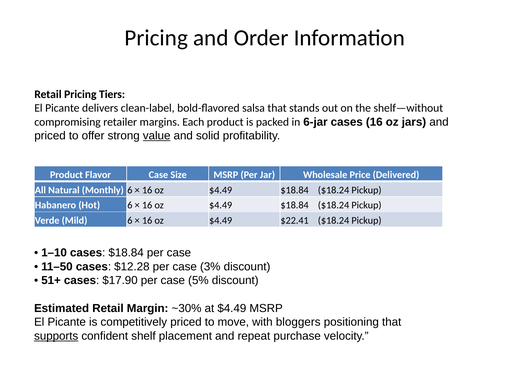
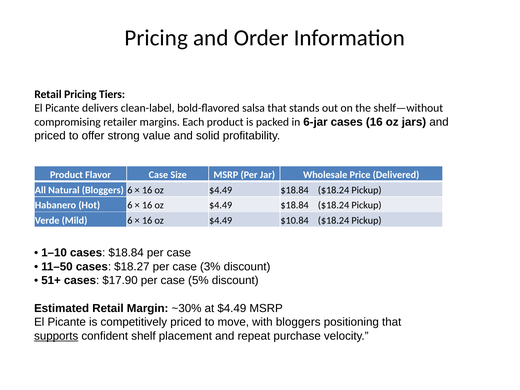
value underline: present -> none
Natural Monthly: Monthly -> Bloggers
$22.41: $22.41 -> $10.84
$12.28: $12.28 -> $18.27
